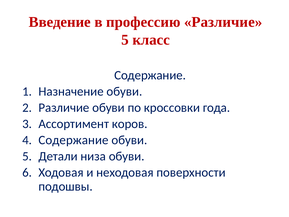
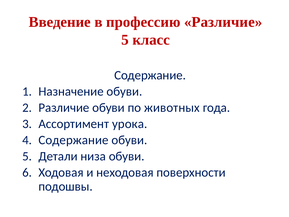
кроссовки: кроссовки -> животных
коров: коров -> урока
